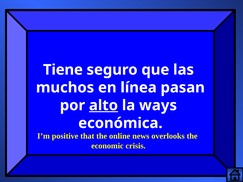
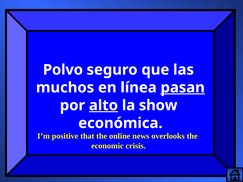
Tiene: Tiene -> Polvo
pasan underline: none -> present
ways: ways -> show
